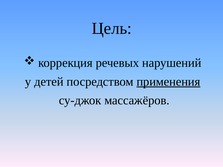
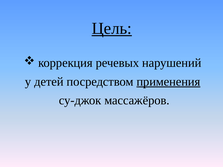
Цель underline: none -> present
